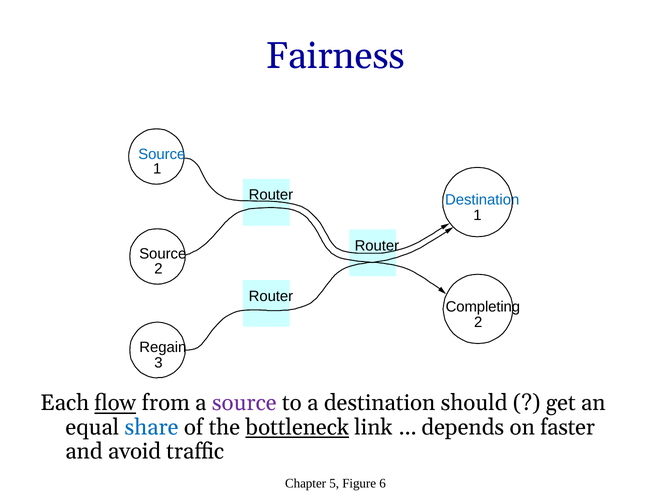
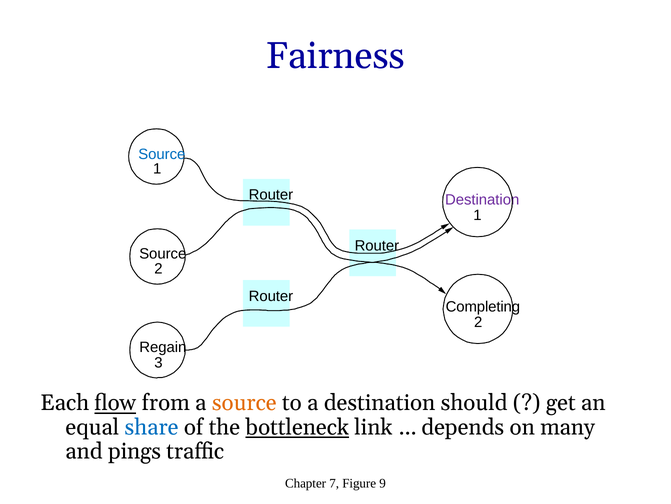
Destination at (482, 200) colour: blue -> purple
source at (244, 402) colour: purple -> orange
faster: faster -> many
avoid: avoid -> pings
5: 5 -> 7
6: 6 -> 9
